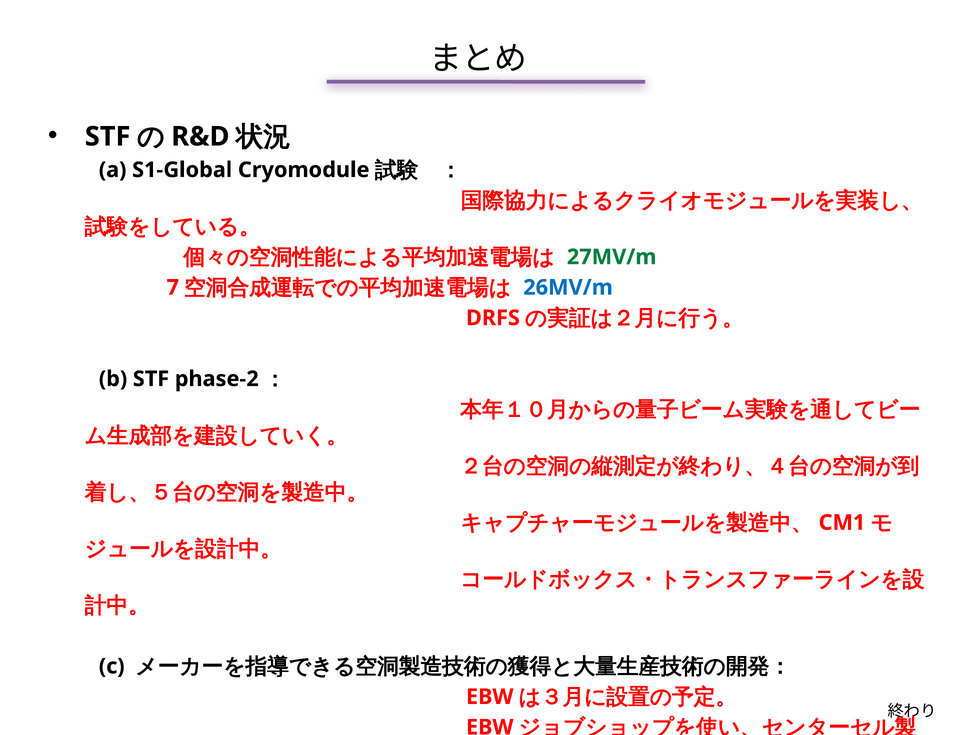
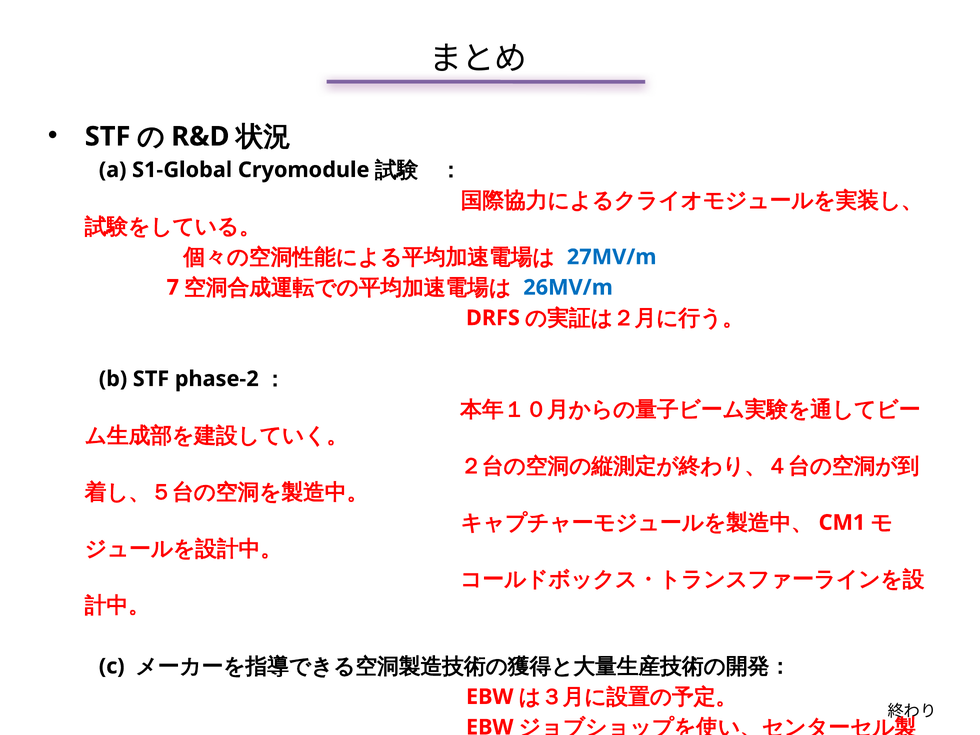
27MV/m colour: green -> blue
